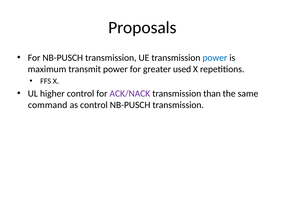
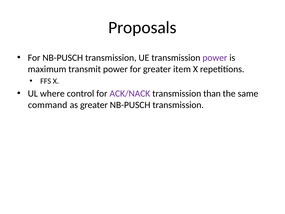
power at (215, 58) colour: blue -> purple
used: used -> item
higher: higher -> where
as control: control -> greater
